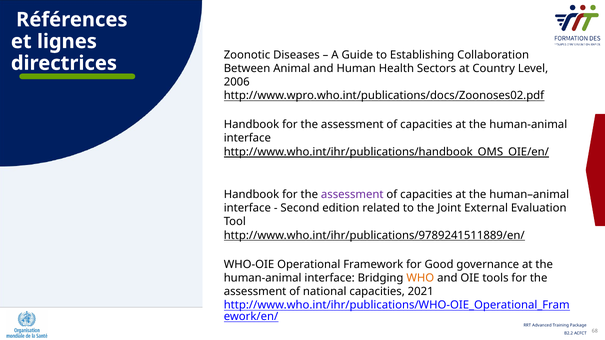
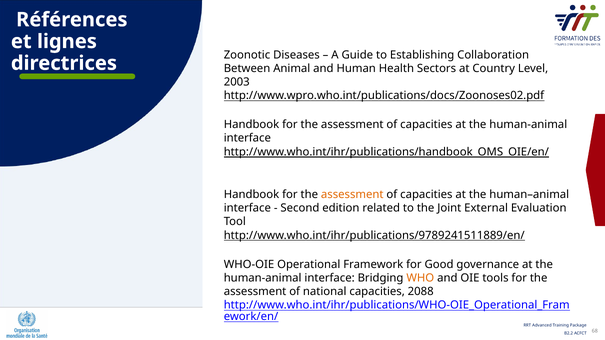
2006: 2006 -> 2003
assessment at (352, 195) colour: purple -> orange
2021: 2021 -> 2088
